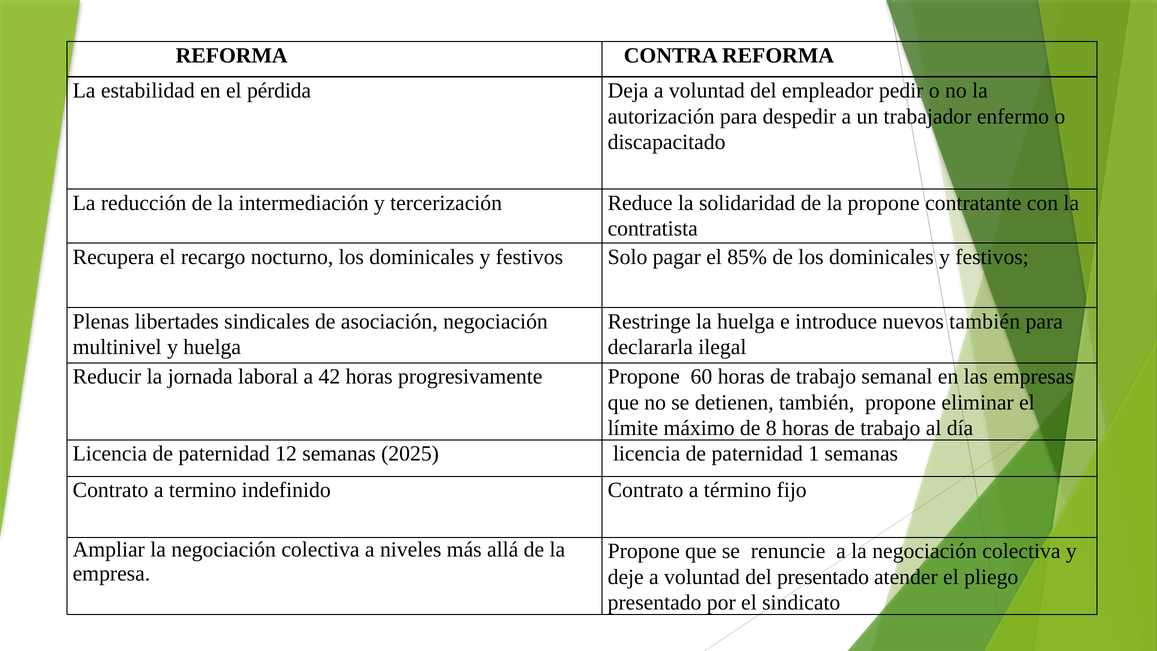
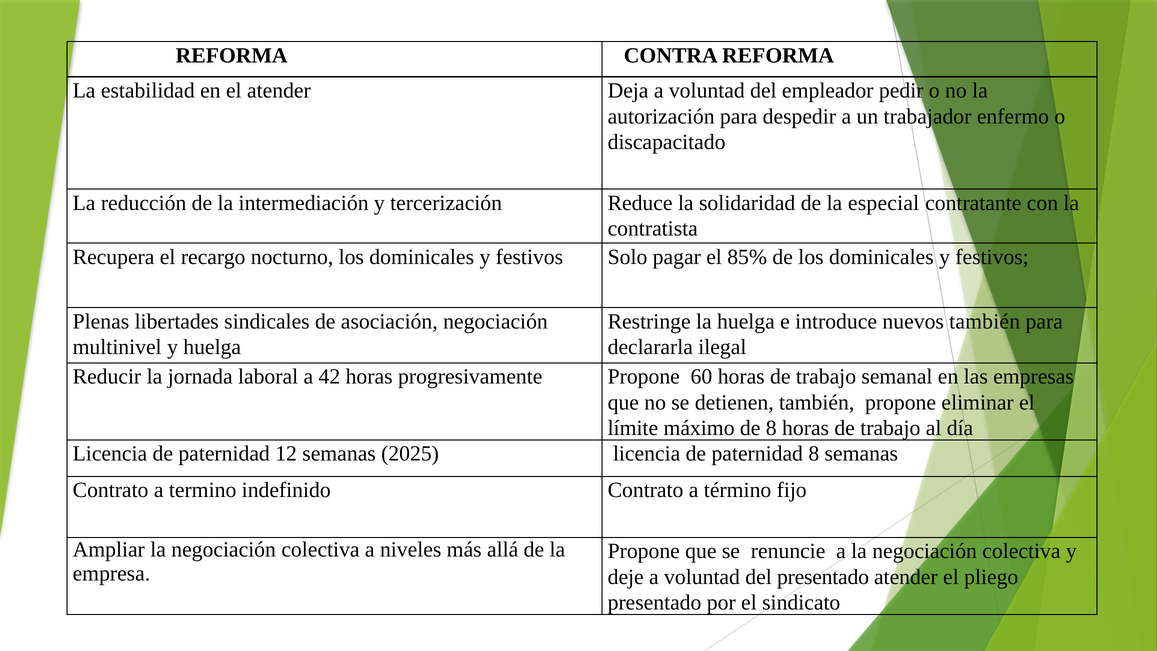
el pérdida: pérdida -> atender
la propone: propone -> especial
paternidad 1: 1 -> 8
